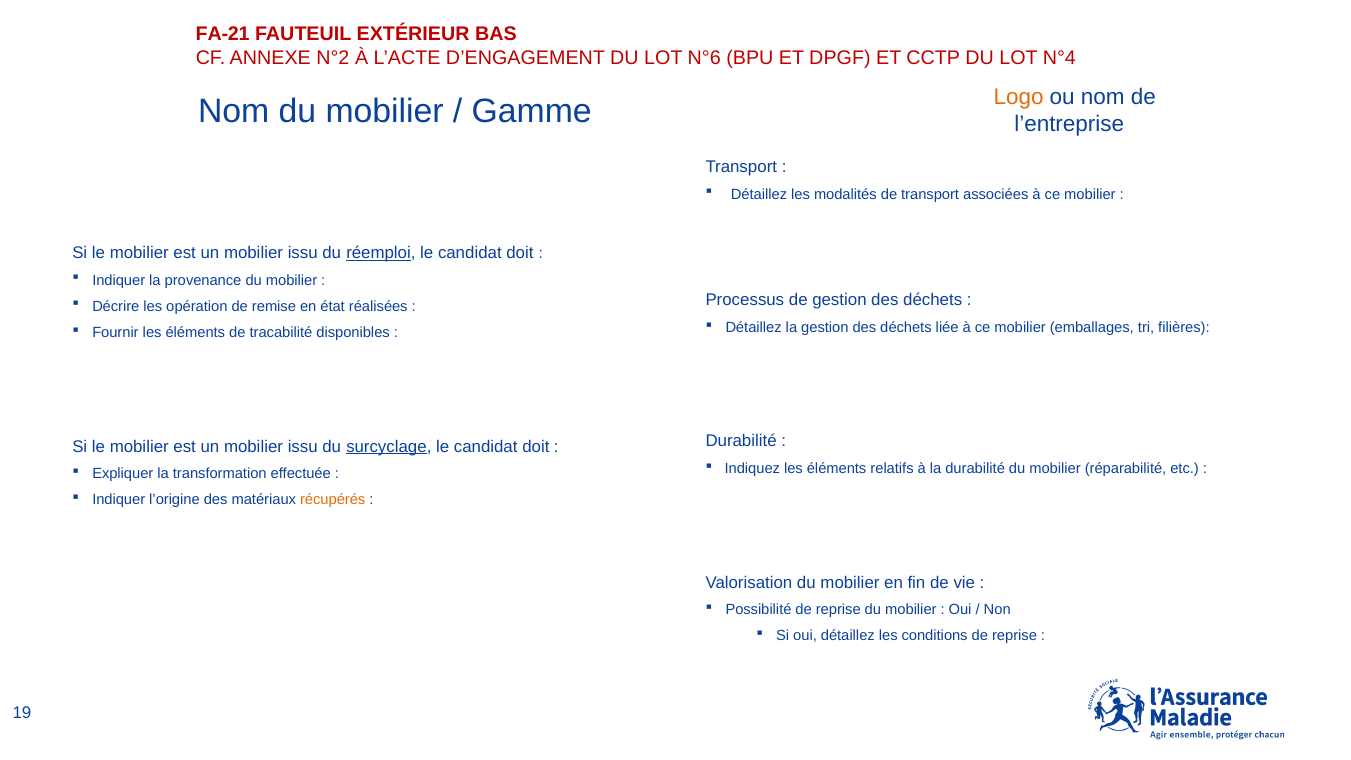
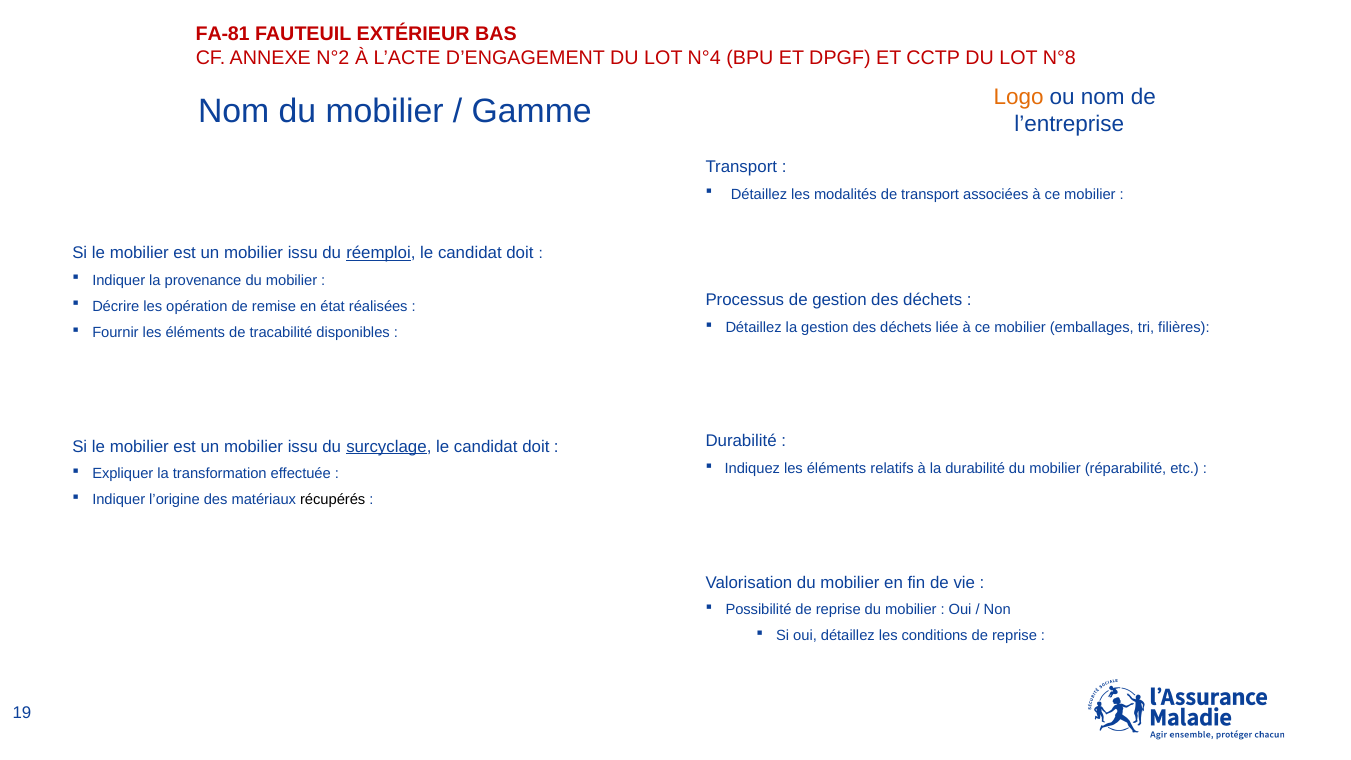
FA-21: FA-21 -> FA-81
N°6: N°6 -> N°4
N°4: N°4 -> N°8
récupérés colour: orange -> black
